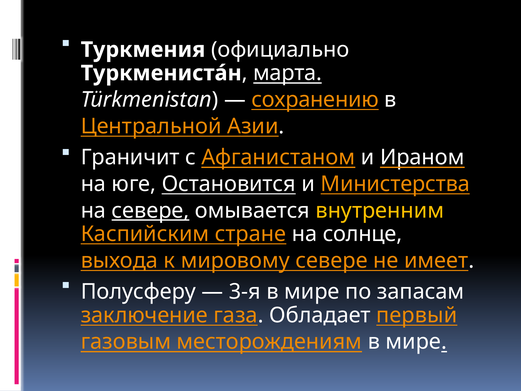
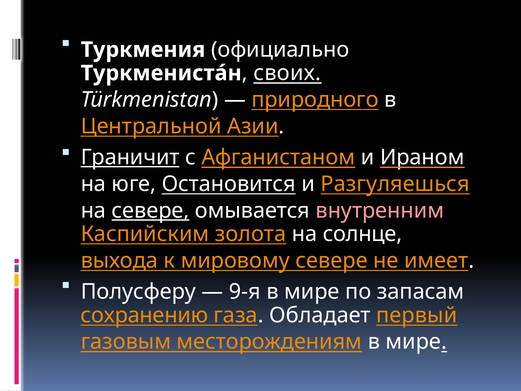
марта: марта -> своих
сохранению: сохранению -> природного
Граничит underline: none -> present
Министерства: Министерства -> Разгуляешься
внутренним colour: yellow -> pink
стране: стране -> золота
3-я: 3-я -> 9-я
заключение: заключение -> сохранению
